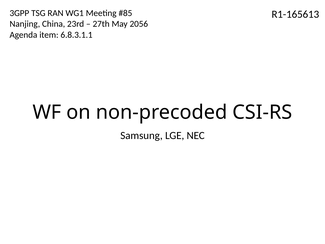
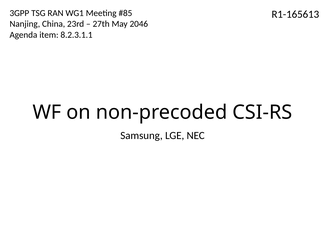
2056: 2056 -> 2046
6.8.3.1.1: 6.8.3.1.1 -> 8.2.3.1.1
